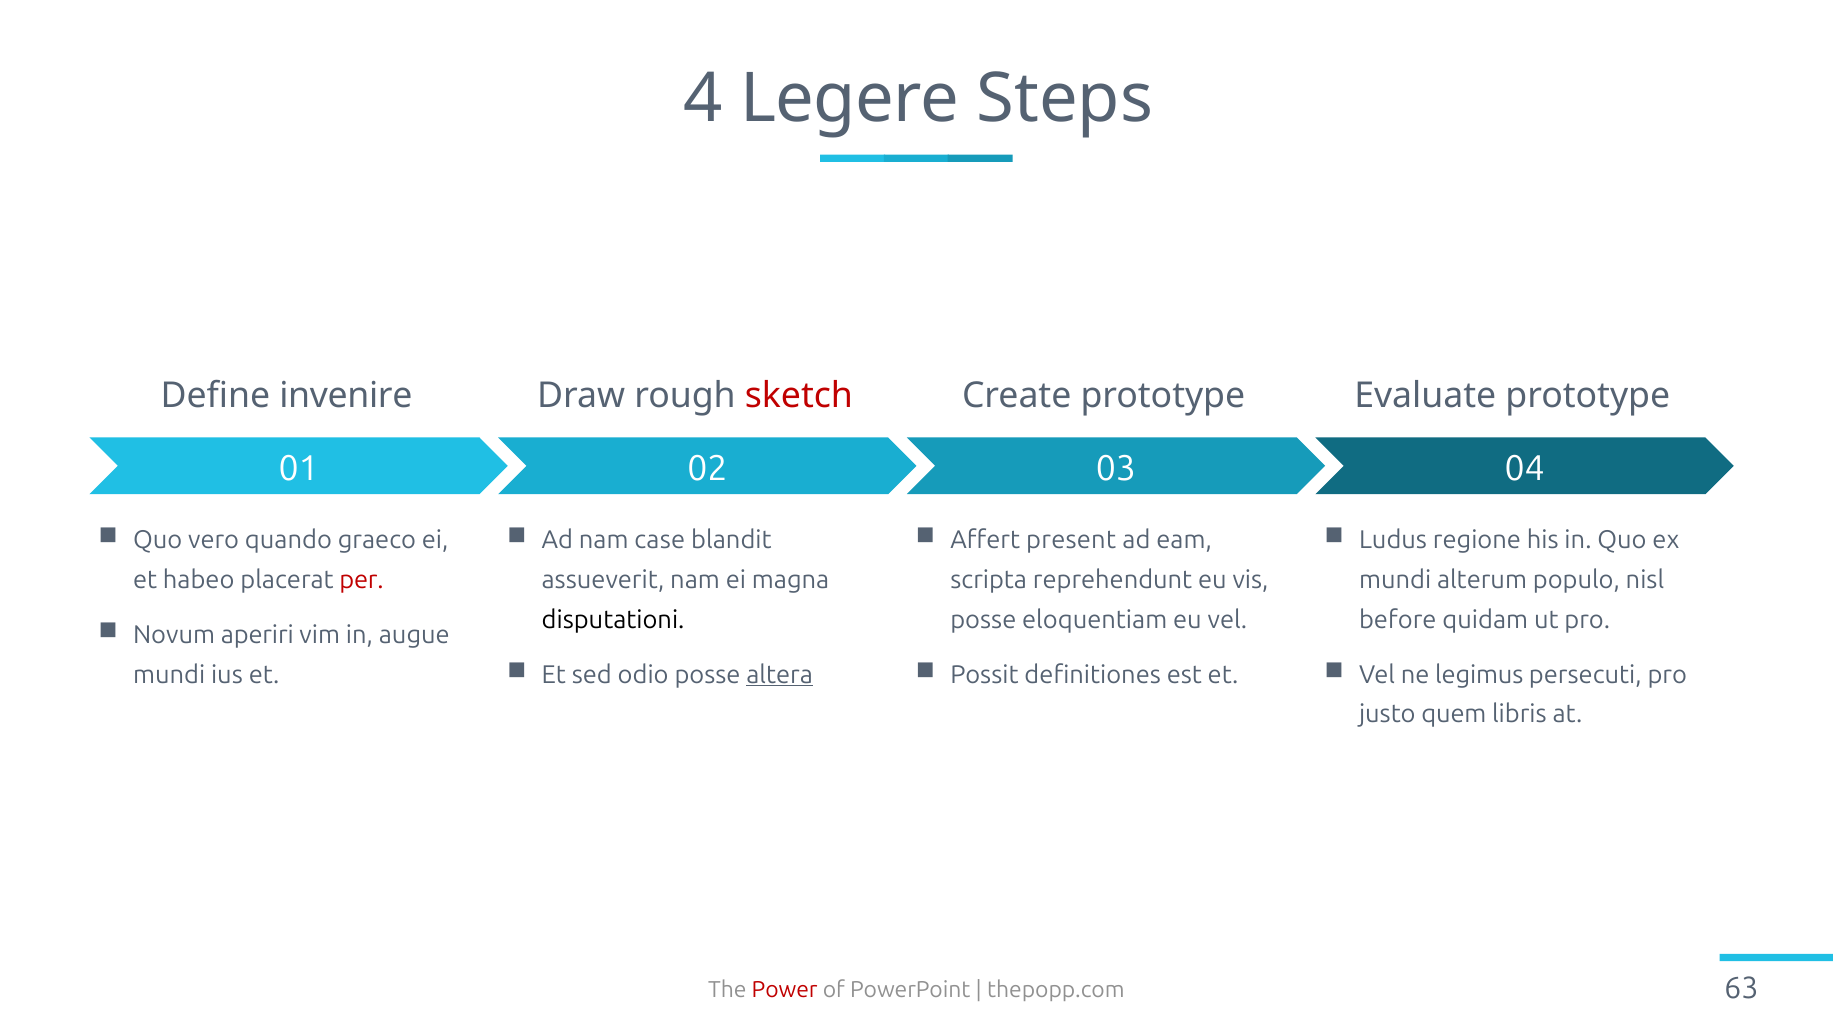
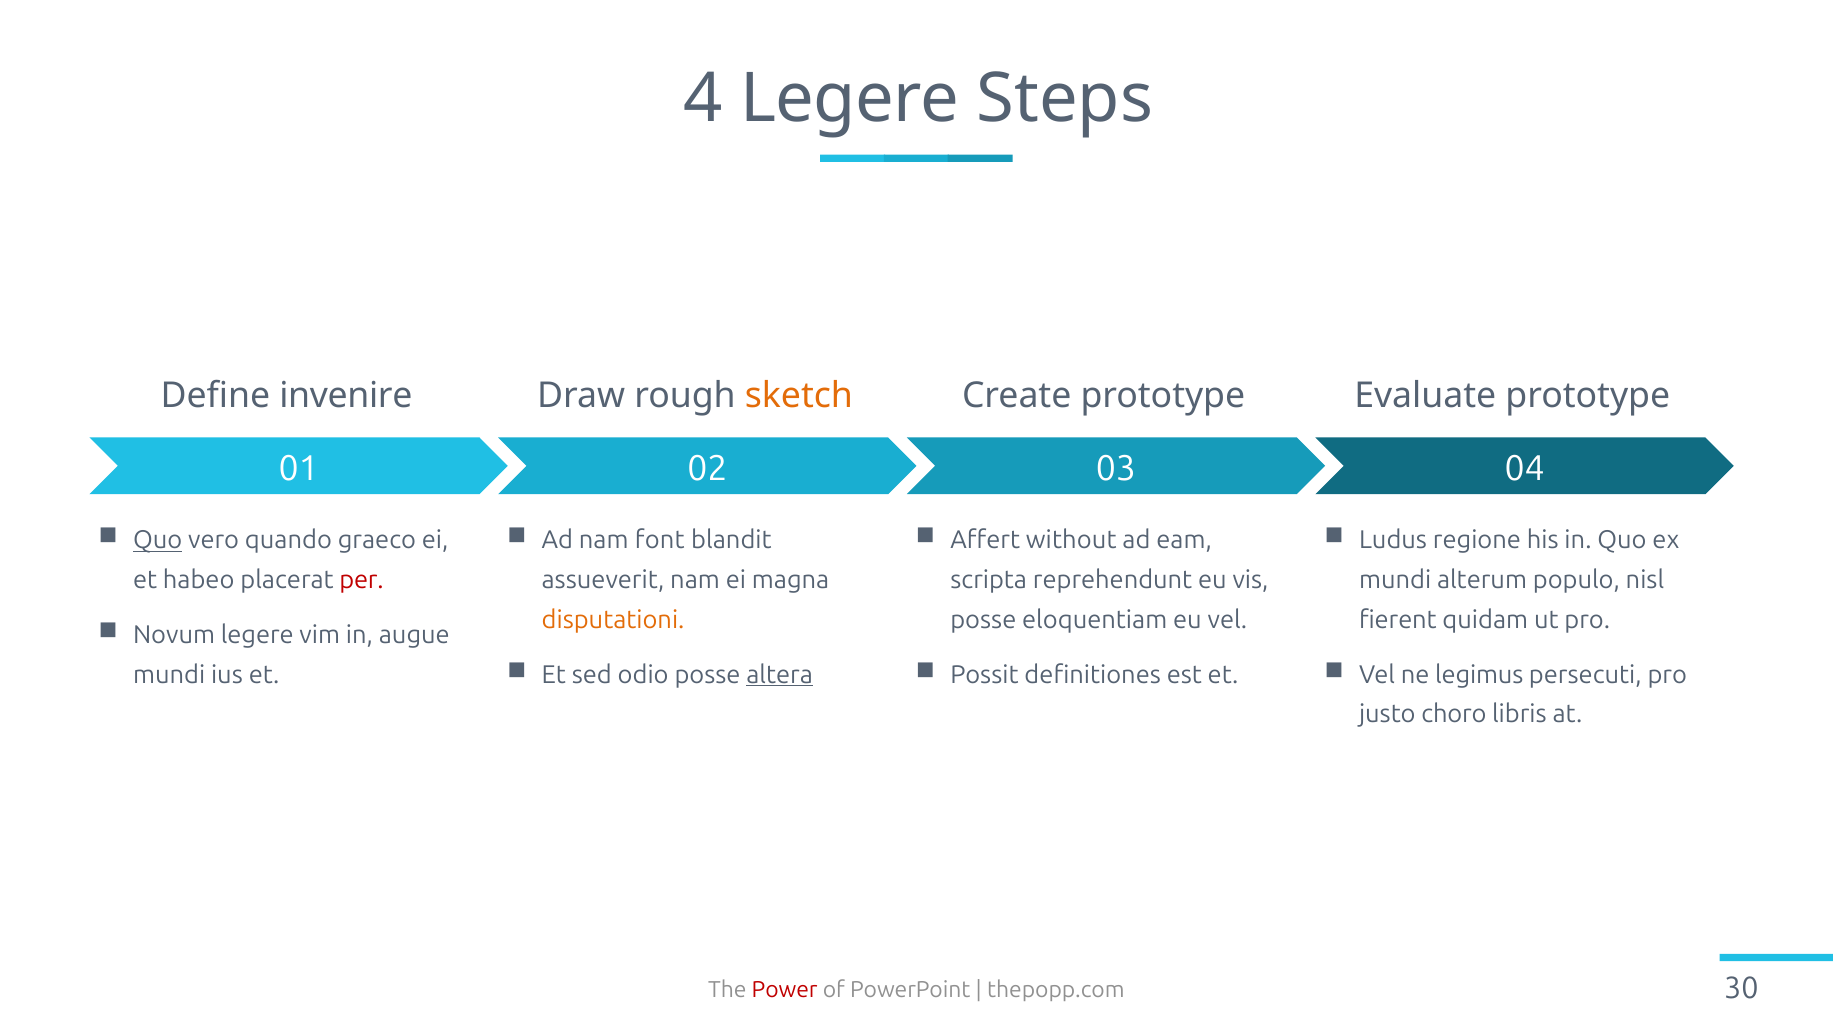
sketch colour: red -> orange
case: case -> font
present: present -> without
Quo at (158, 540) underline: none -> present
disputationi colour: black -> orange
before: before -> fierent
Novum aperiri: aperiri -> legere
quem: quem -> choro
63: 63 -> 30
